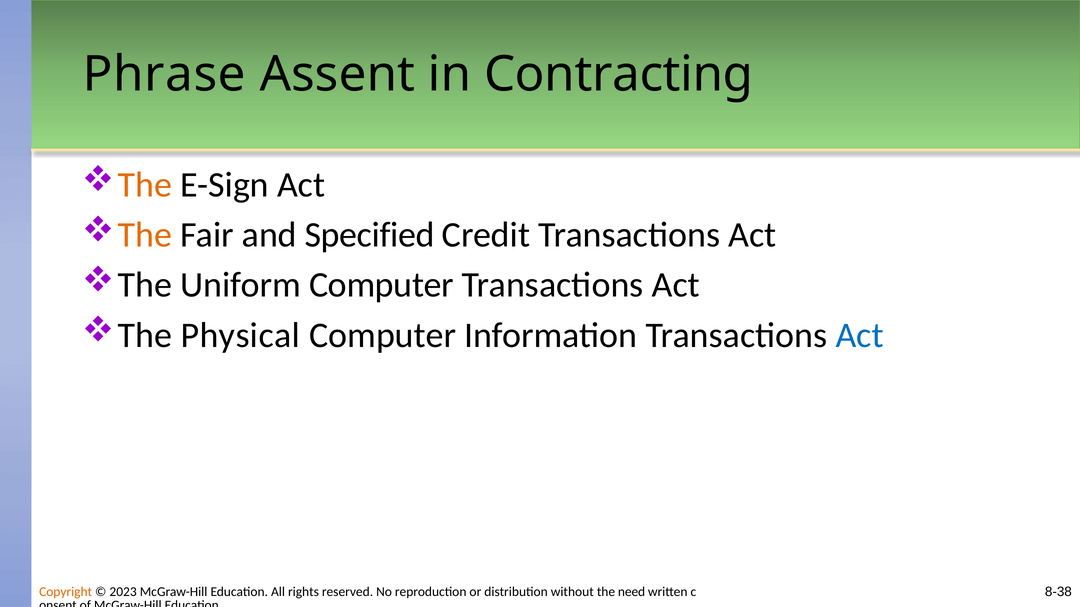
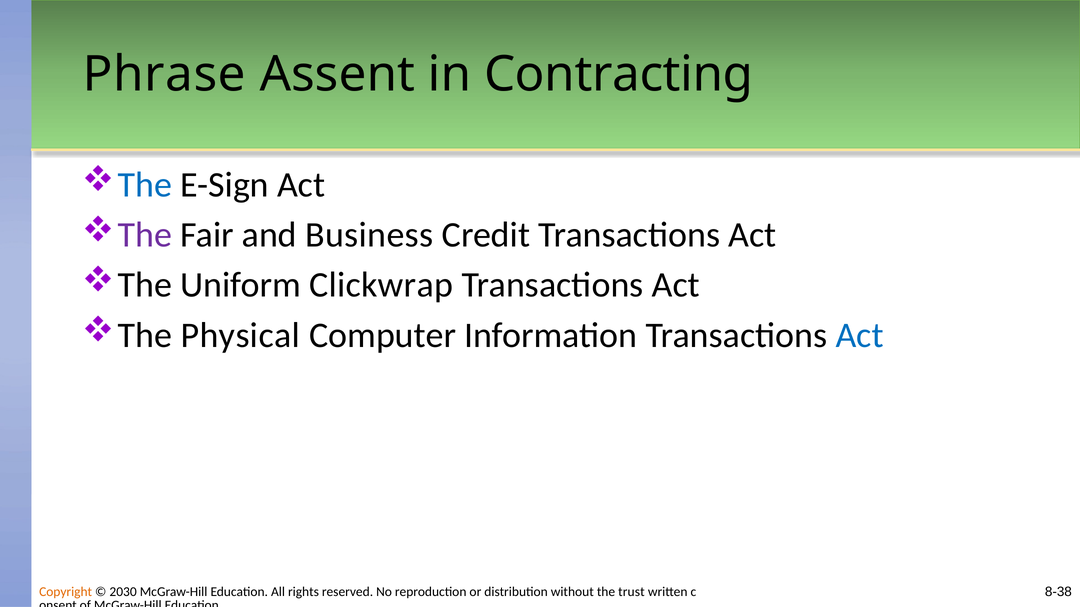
The at (145, 185) colour: orange -> blue
The at (145, 235) colour: orange -> purple
Specified: Specified -> Business
Uniform Computer: Computer -> Clickwrap
2023: 2023 -> 2030
need: need -> trust
